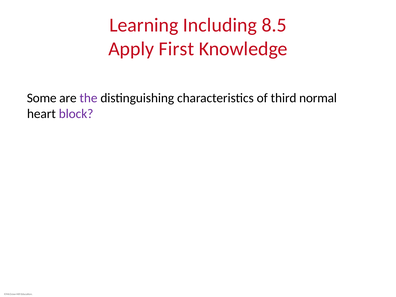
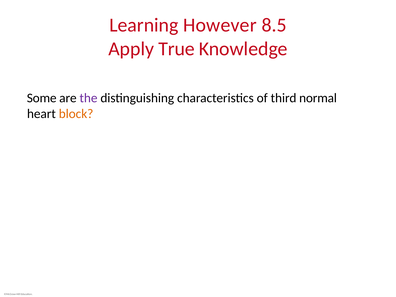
Including: Including -> However
First: First -> True
block colour: purple -> orange
